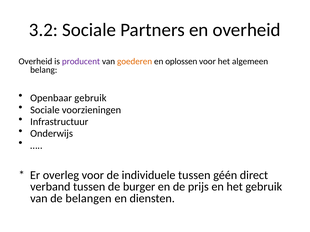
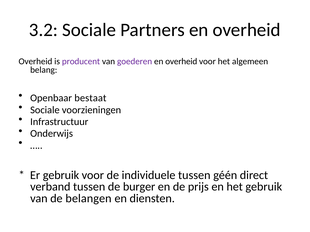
goederen colour: orange -> purple
oplossen at (181, 61): oplossen -> overheid
Openbaar gebruik: gebruik -> bestaat
Er overleg: overleg -> gebruik
